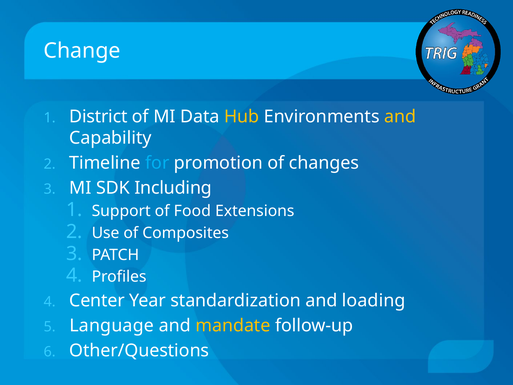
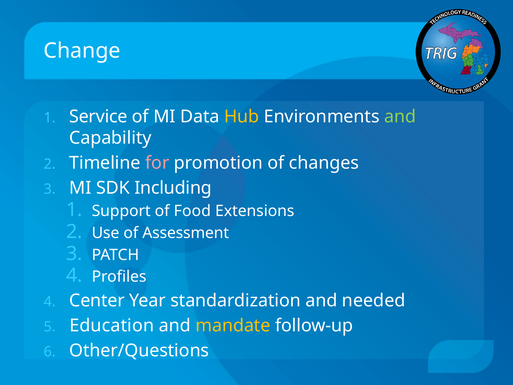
District: District -> Service
and at (400, 117) colour: yellow -> light green
for colour: light blue -> pink
Composites: Composites -> Assessment
loading: loading -> needed
Language: Language -> Education
